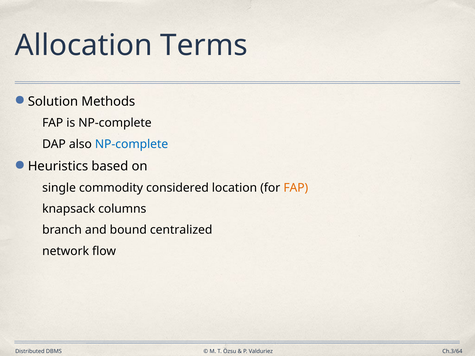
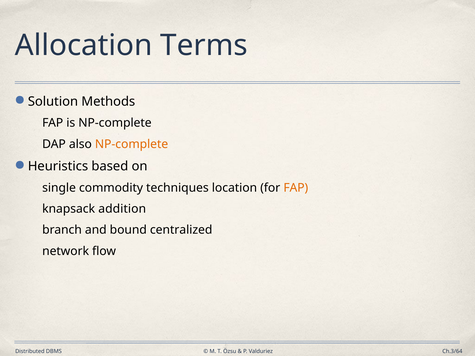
NP-complete at (132, 144) colour: blue -> orange
considered: considered -> techniques
columns: columns -> addition
